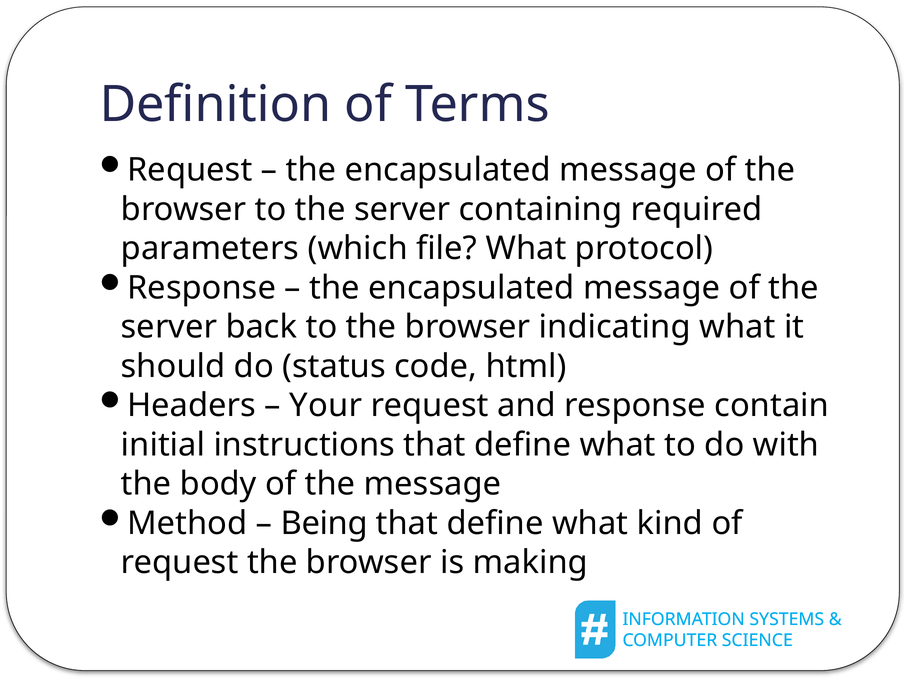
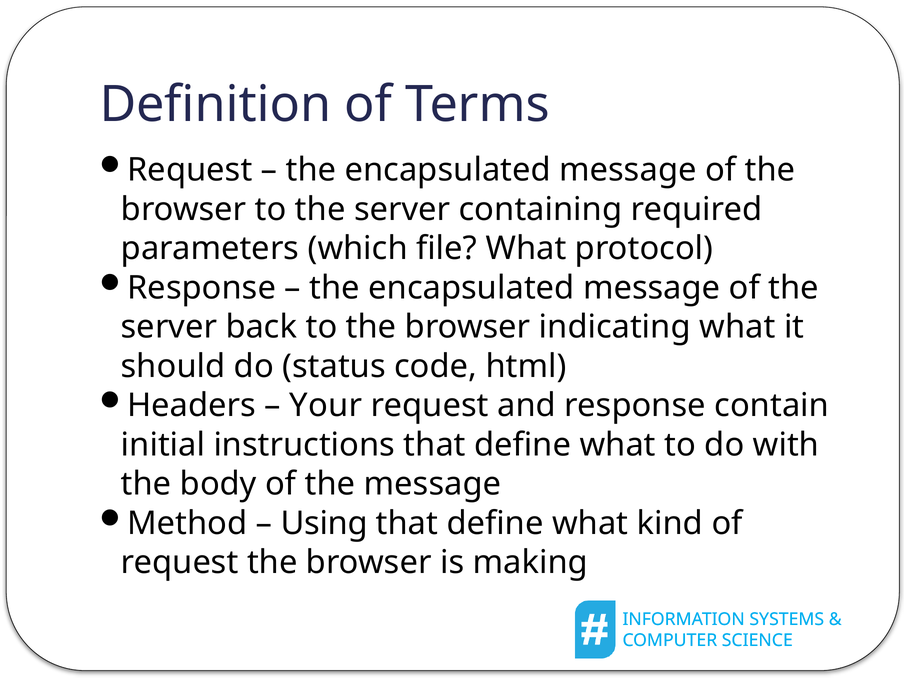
Being: Being -> Using
